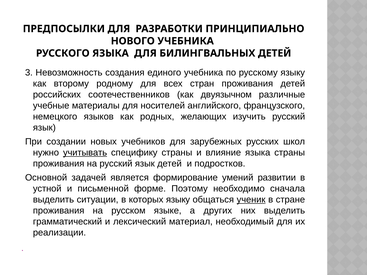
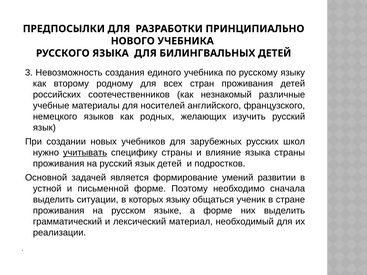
двуязычном: двуязычном -> незнакомый
ученик underline: present -> none
а других: других -> форме
